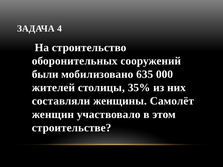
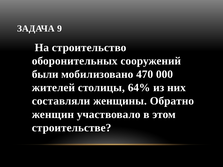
4: 4 -> 9
635: 635 -> 470
35%: 35% -> 64%
Самолёт: Самолёт -> Обратно
